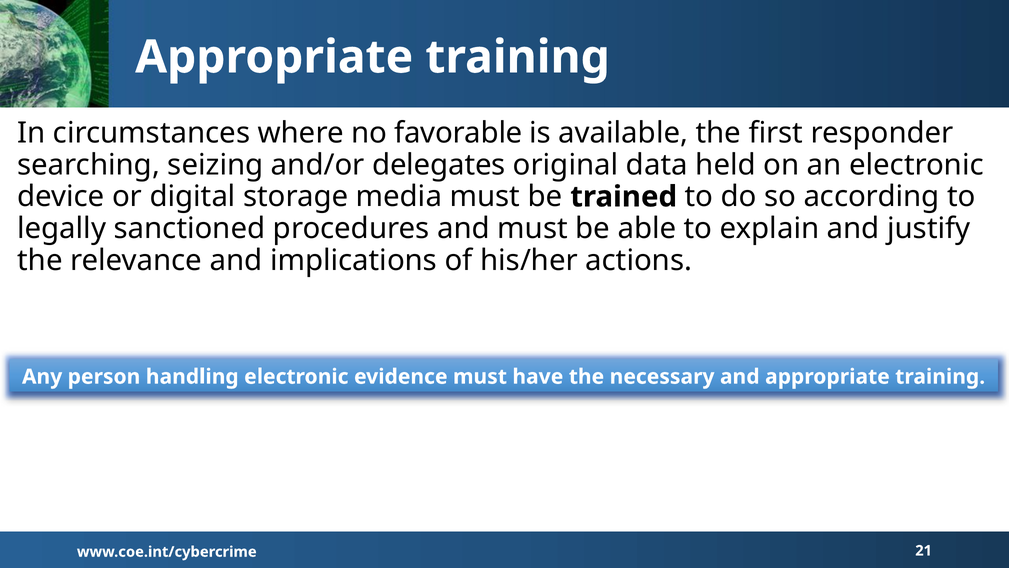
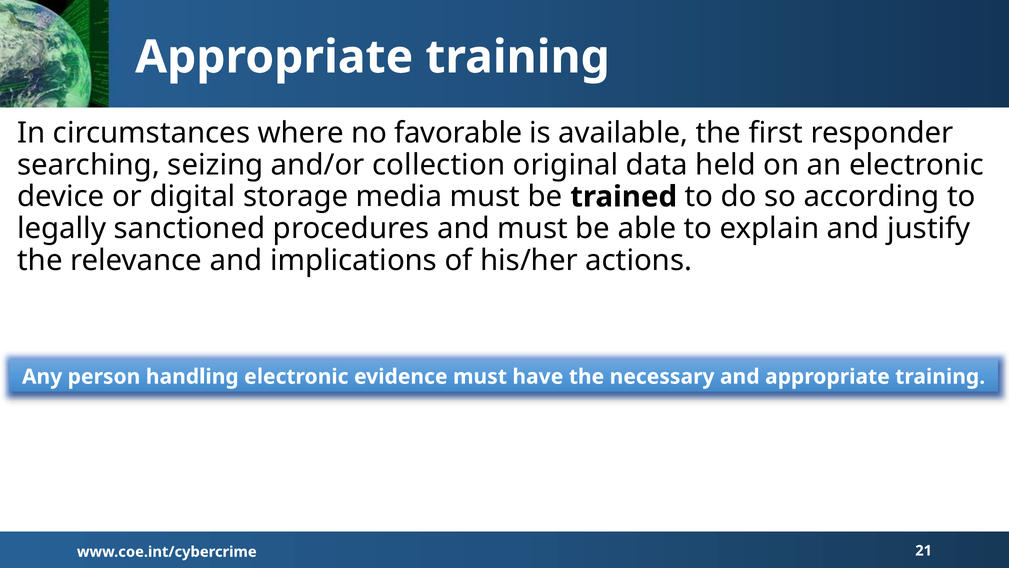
delegates: delegates -> collection
